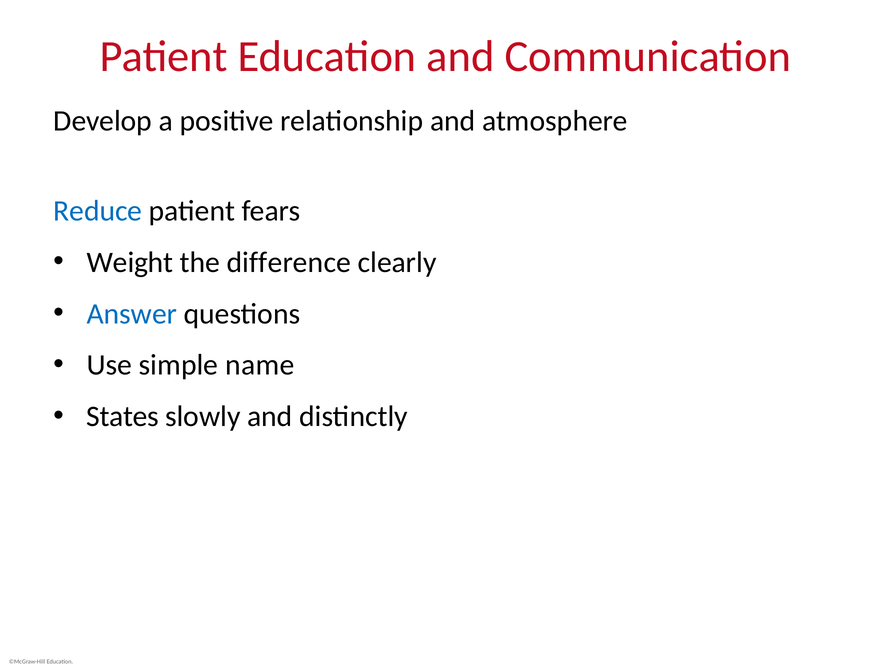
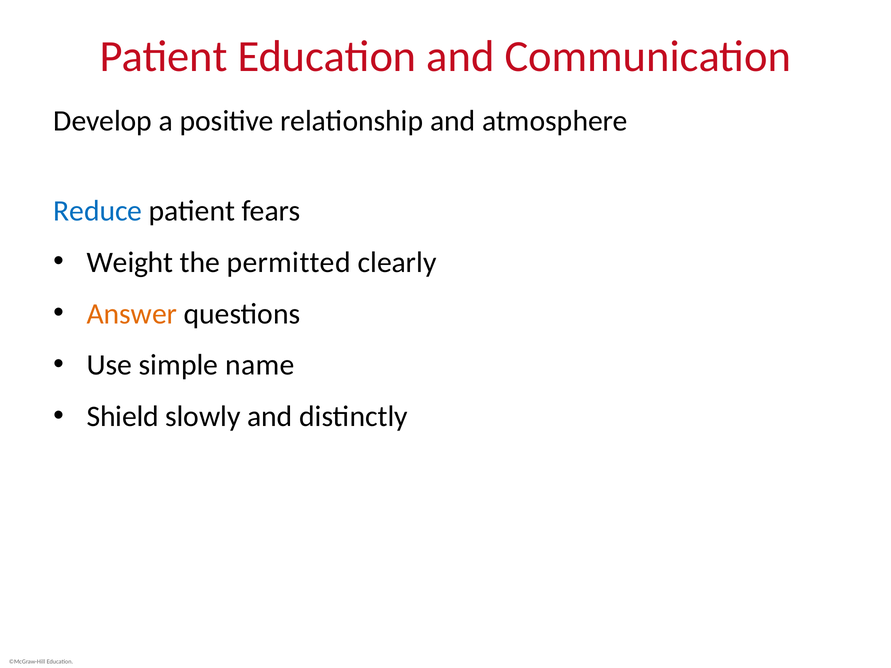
difference: difference -> permitted
Answer colour: blue -> orange
States: States -> Shield
